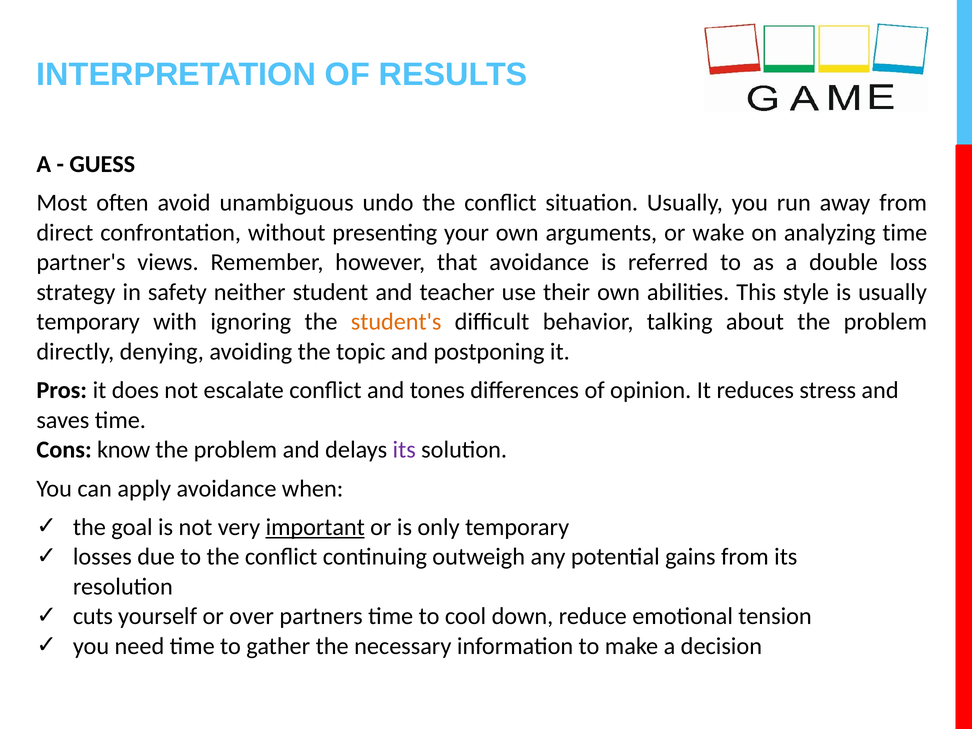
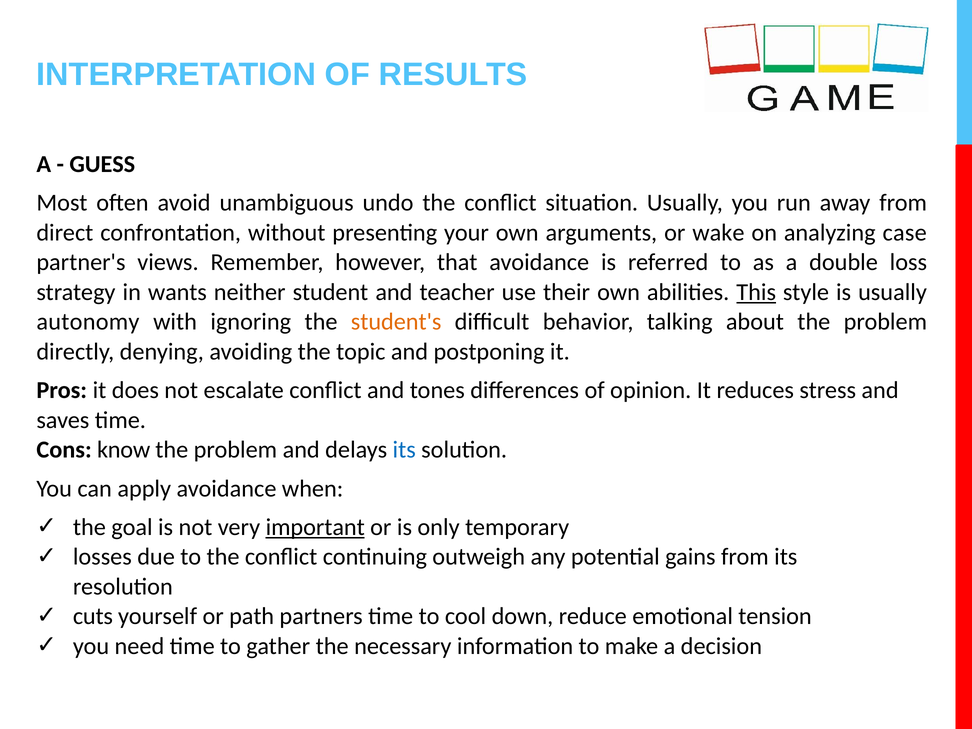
analyzing time: time -> case
safety: safety -> wants
This underline: none -> present
temporary at (88, 322): temporary -> autonomy
its at (404, 450) colour: purple -> blue
over: over -> path
